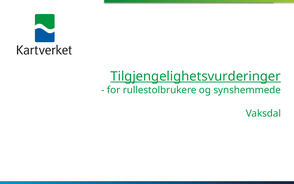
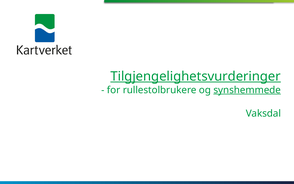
synshemmede underline: none -> present
